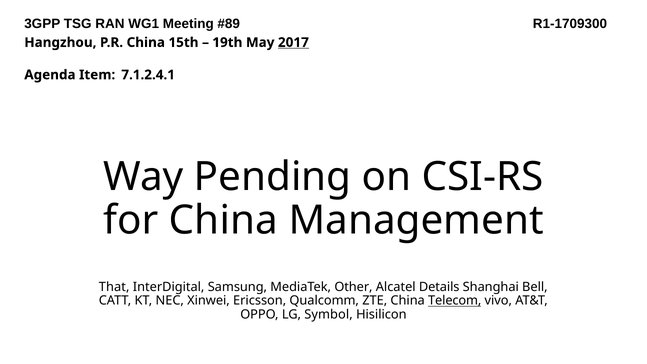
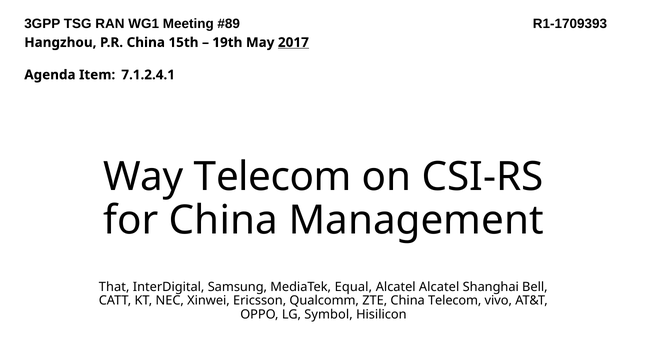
R1-1709300: R1-1709300 -> R1-1709393
Way Pending: Pending -> Telecom
Other: Other -> Equal
Alcatel Details: Details -> Alcatel
Telecom at (455, 301) underline: present -> none
